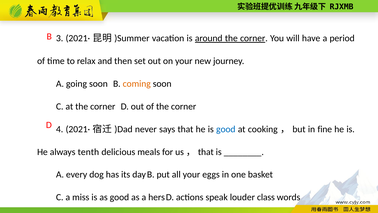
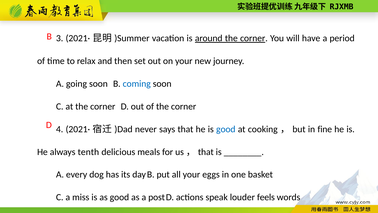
coming colour: orange -> blue
hers: hers -> post
class: class -> feels
